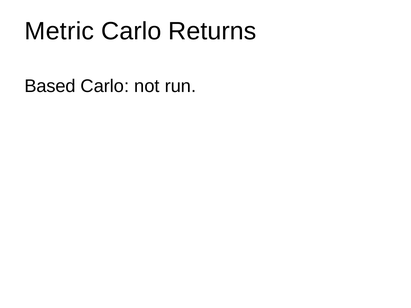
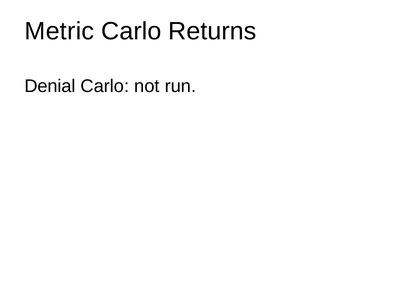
Based: Based -> Denial
